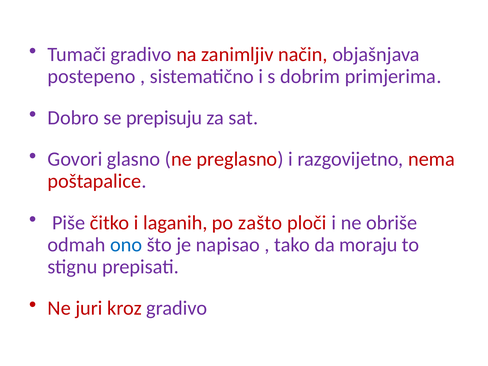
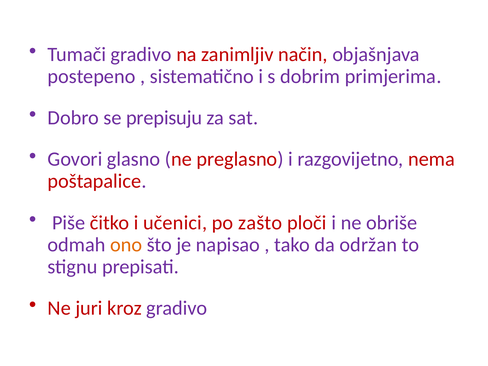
laganih: laganih -> učenici
ono colour: blue -> orange
moraju: moraju -> održan
